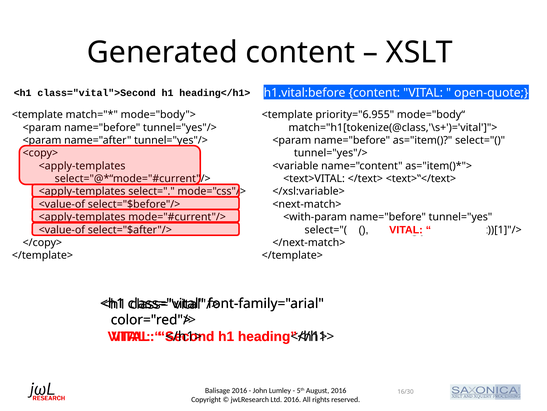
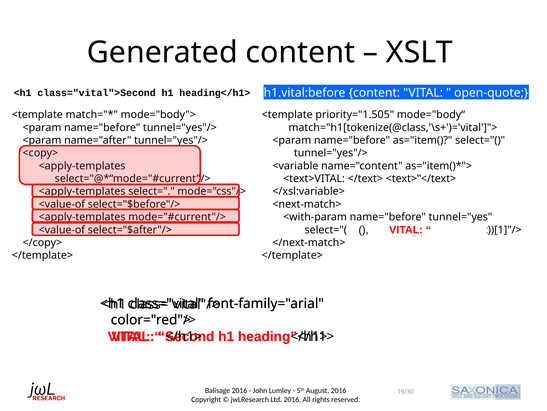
priority="6.955: priority="6.955 -> priority="1.505
